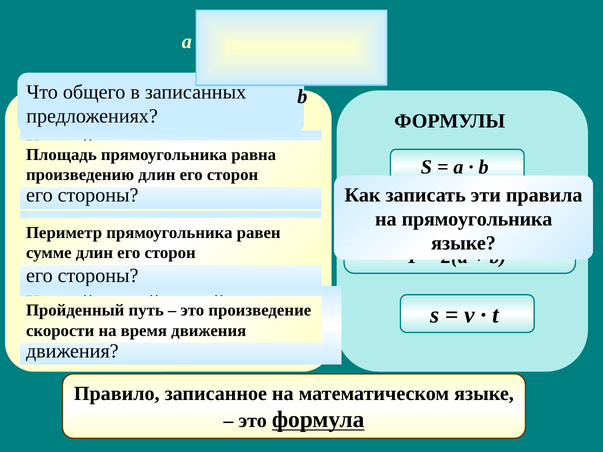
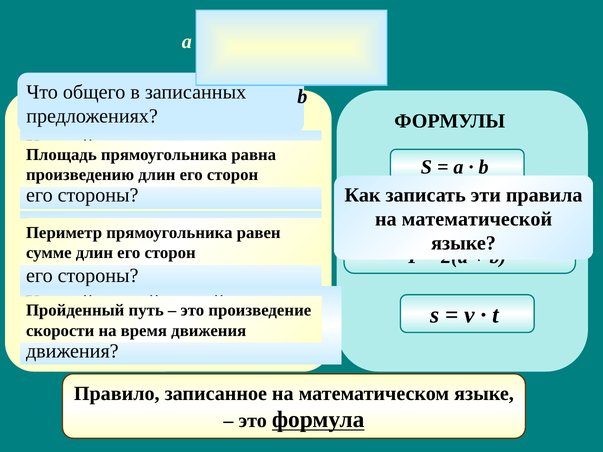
на прямоугольника: прямоугольника -> математической
